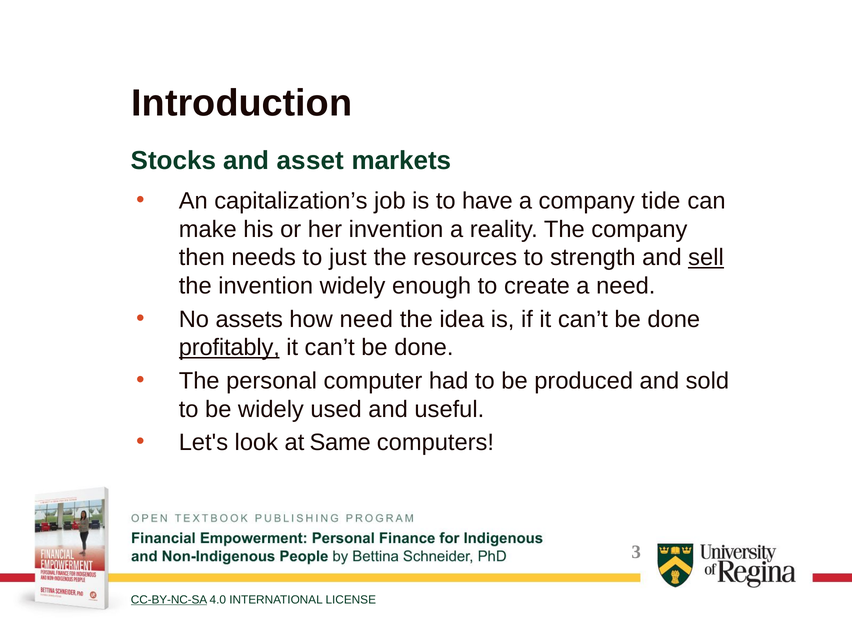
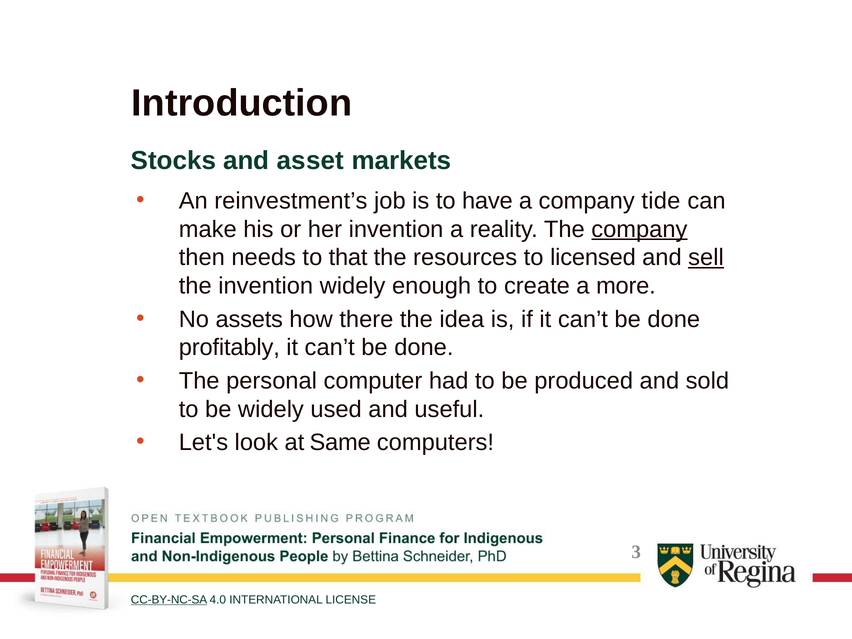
capitalization’s: capitalization’s -> reinvestment’s
company at (639, 229) underline: none -> present
just: just -> that
strength: strength -> licensed
a need: need -> more
how need: need -> there
profitably underline: present -> none
